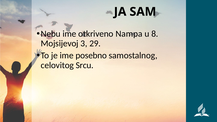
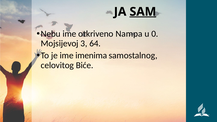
SAM underline: none -> present
8: 8 -> 0
29: 29 -> 64
posebno: posebno -> imenima
Srcu: Srcu -> Biće
